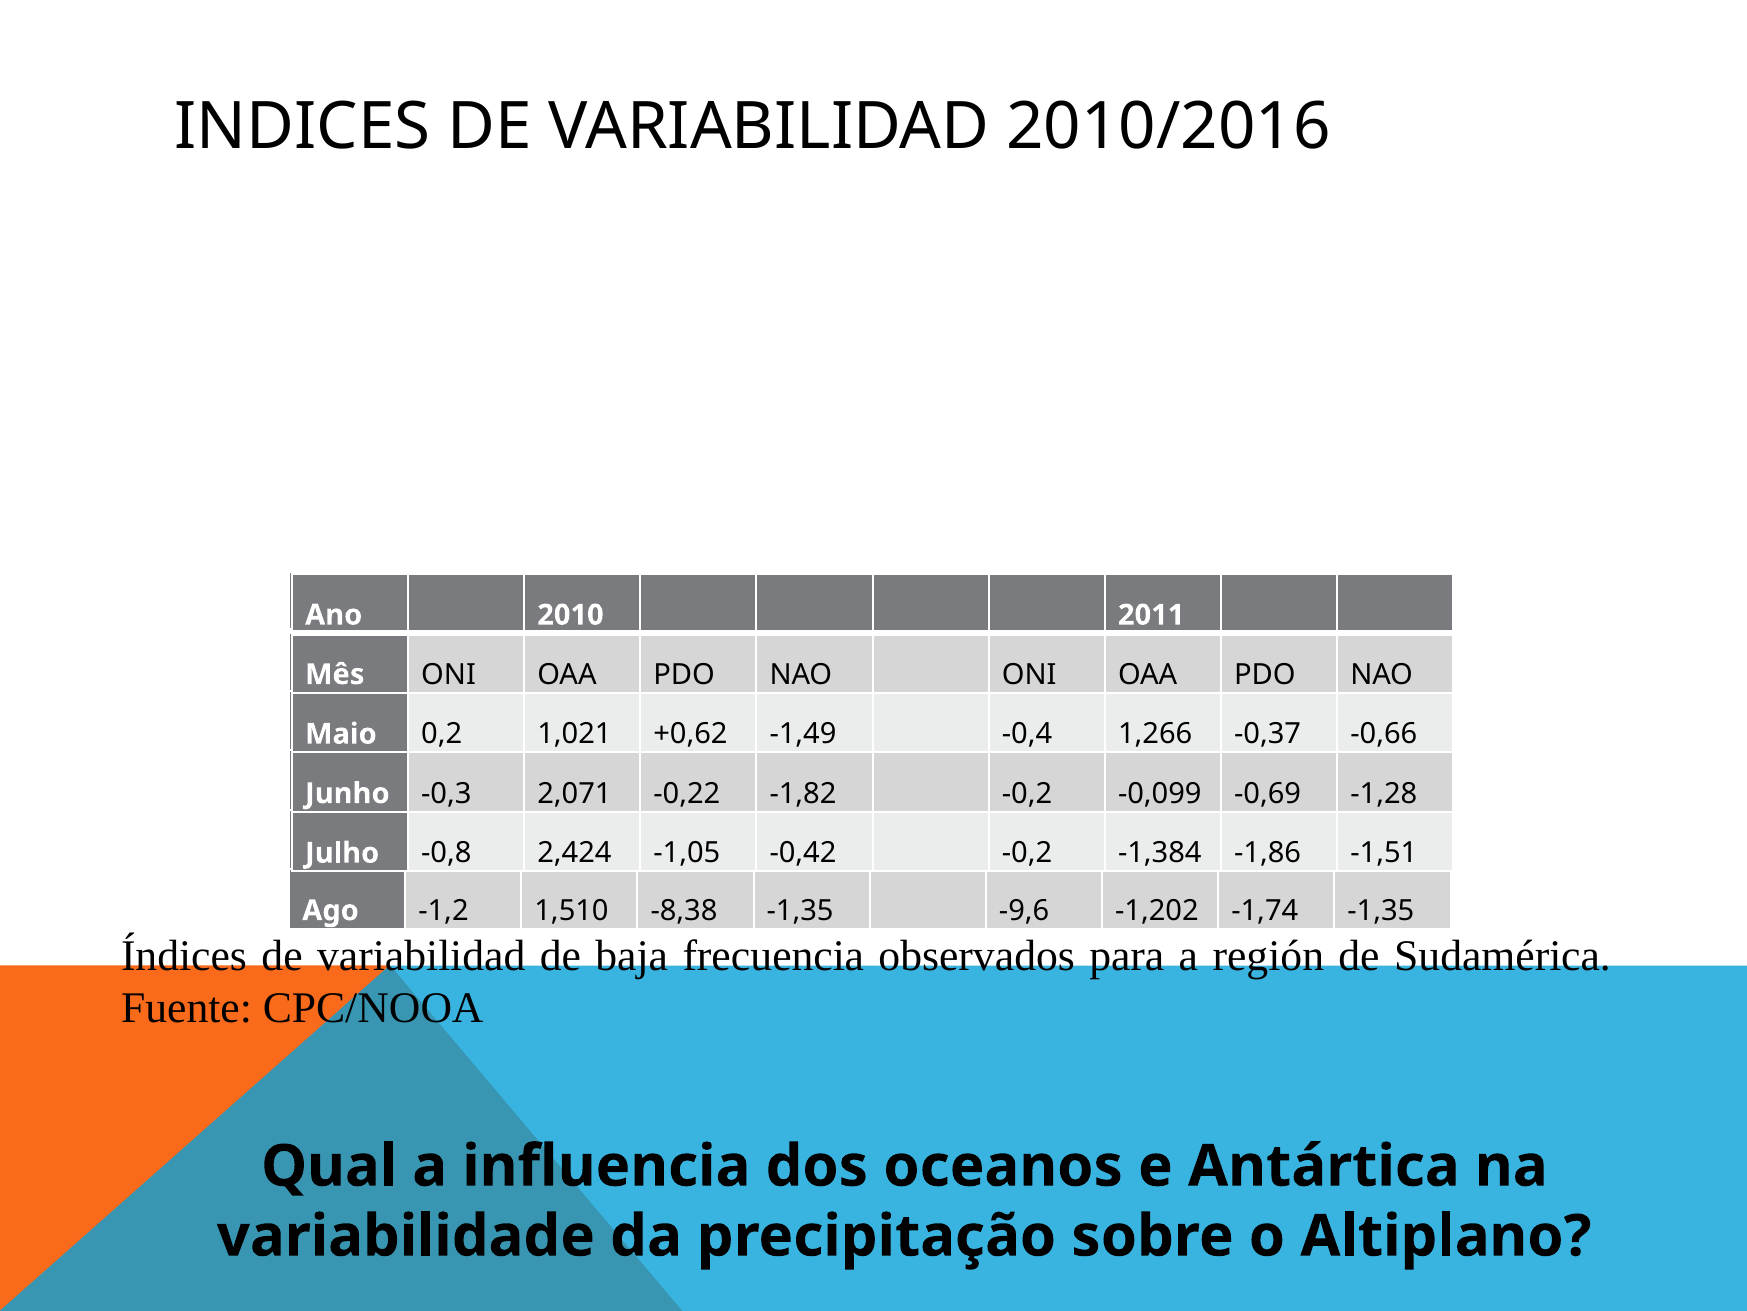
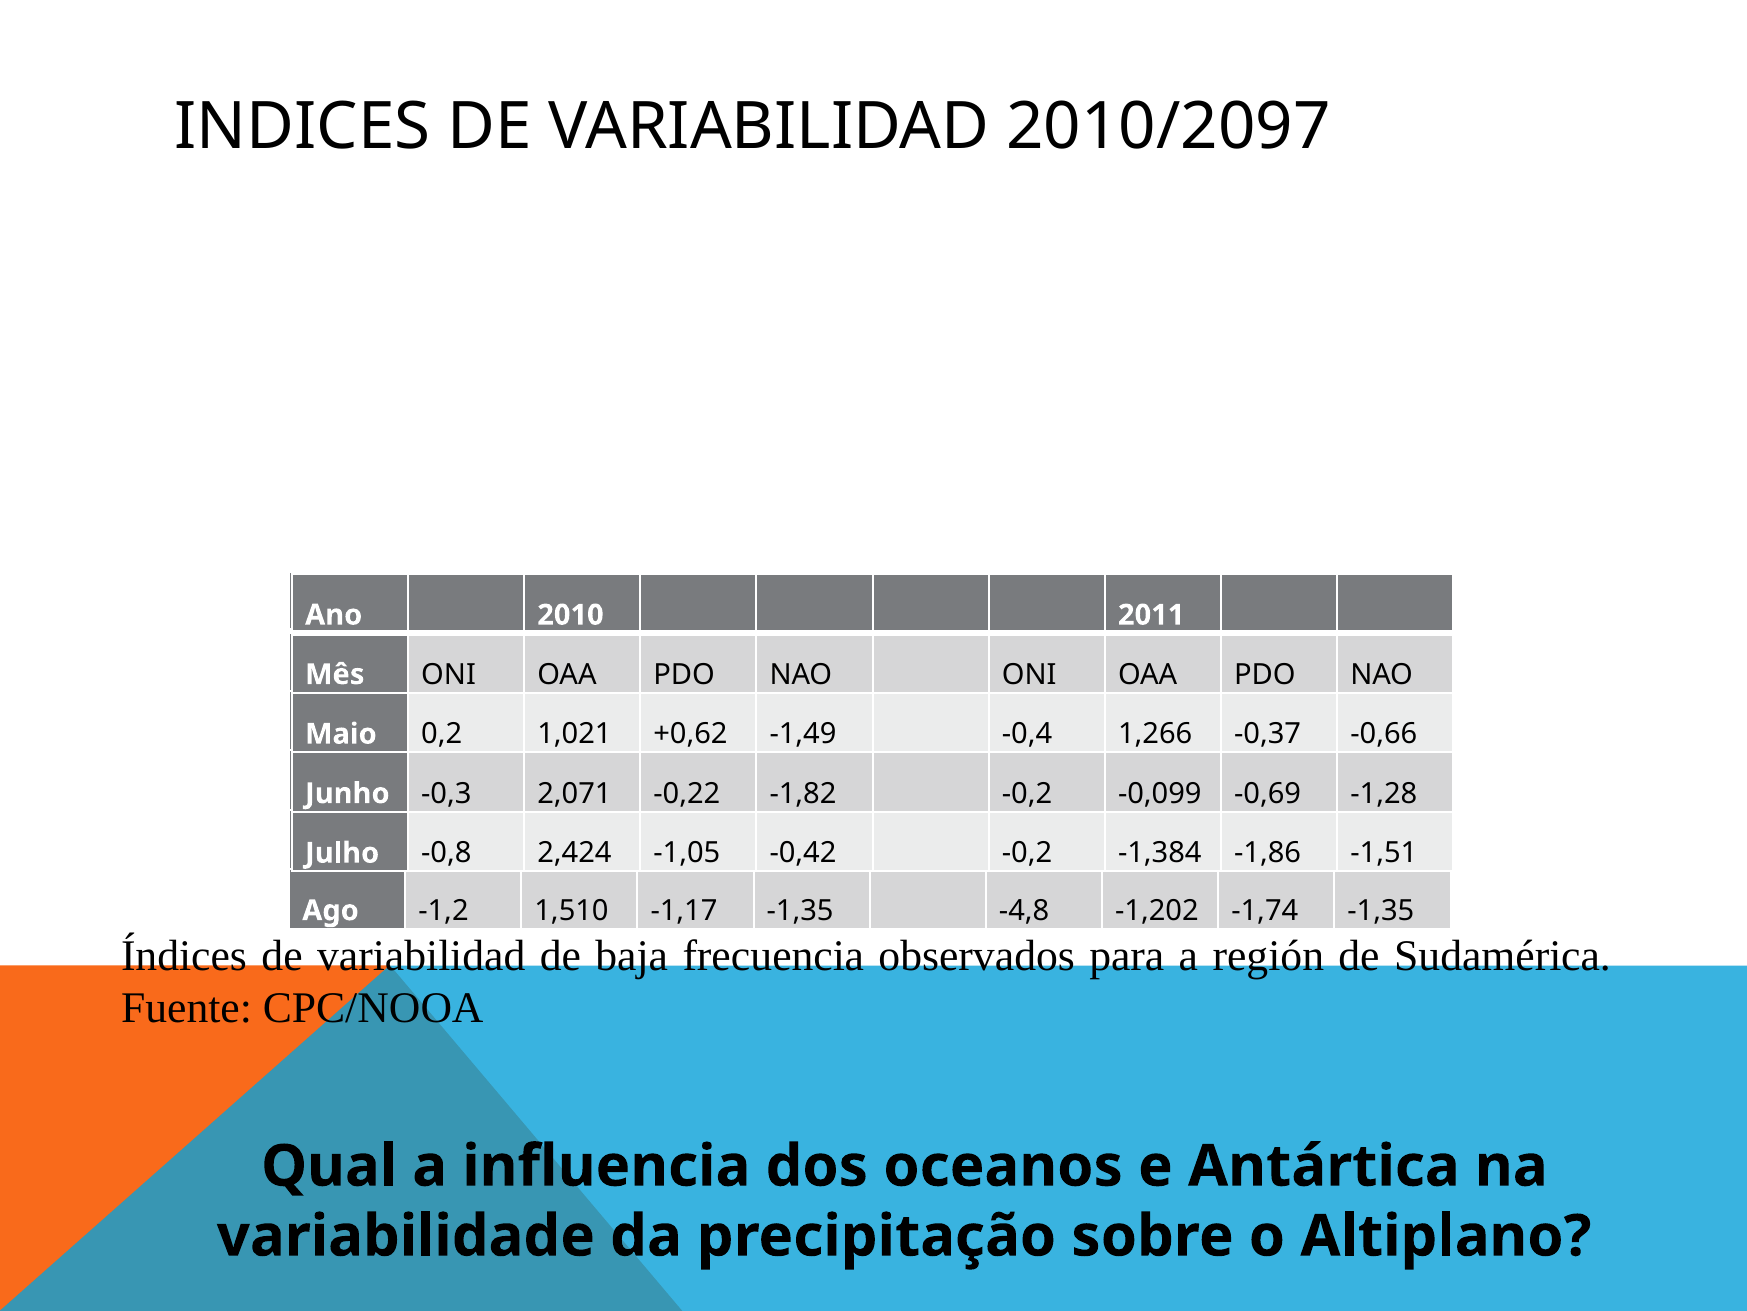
2010/2016: 2010/2016 -> 2010/2097
-8,38: -8,38 -> -1,17
-9,6: -9,6 -> -4,8
